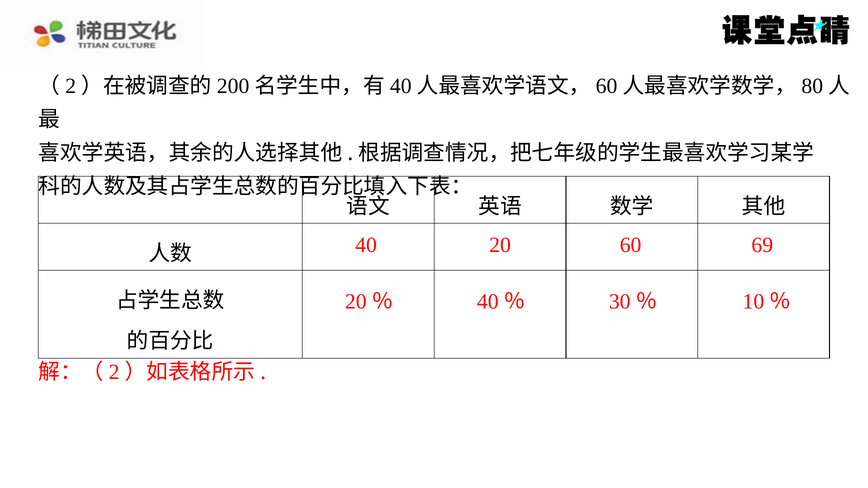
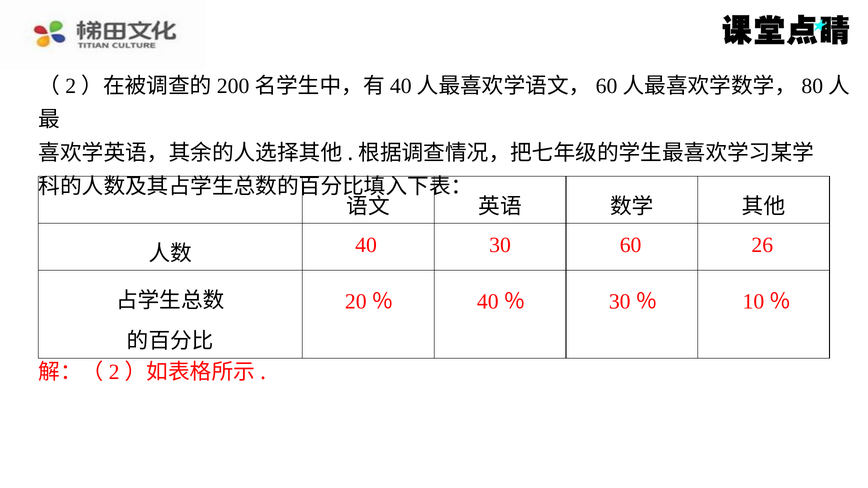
20: 20 -> 30
69: 69 -> 26
